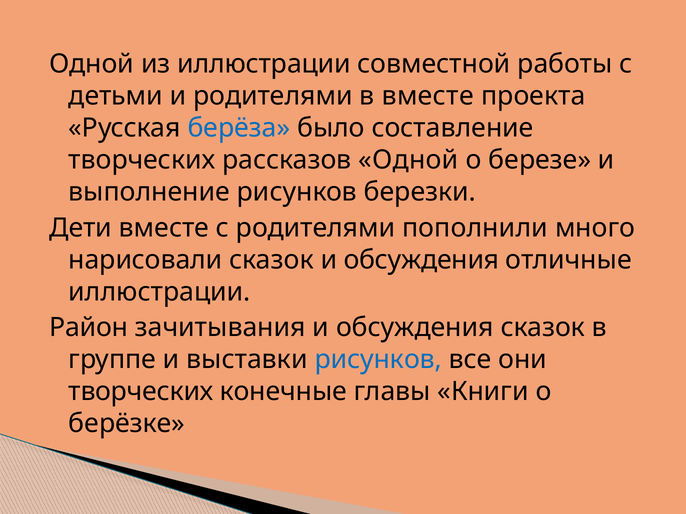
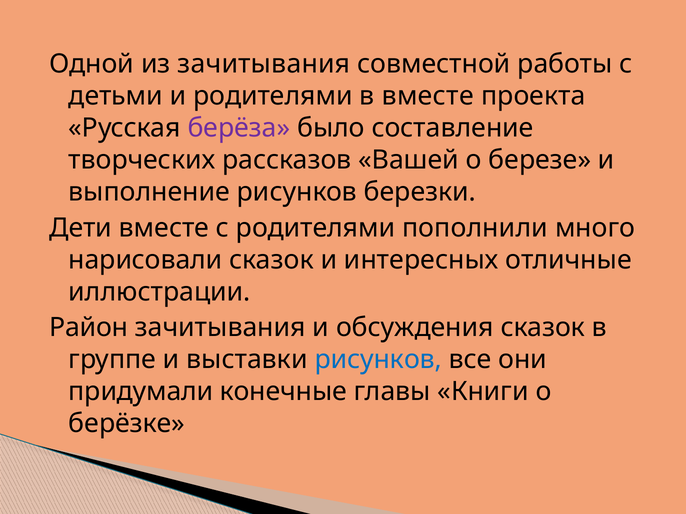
из иллюстрации: иллюстрации -> зачитывания
берёза colour: blue -> purple
рассказов Одной: Одной -> Вашей
сказок и обсуждения: обсуждения -> интересных
творческих at (141, 392): творческих -> придумали
